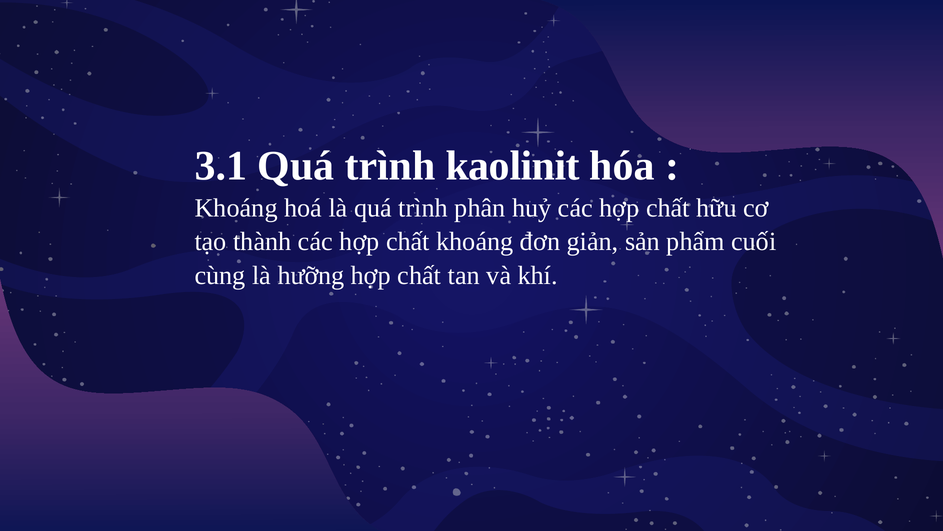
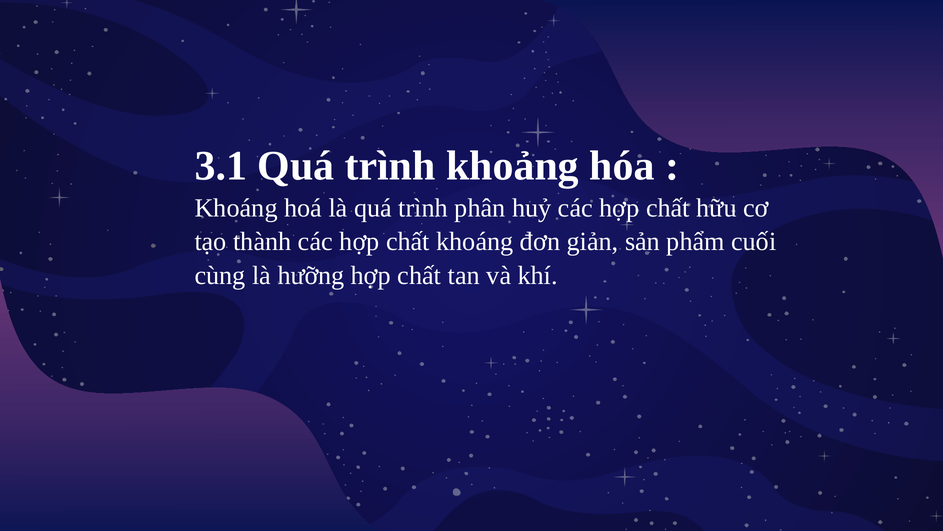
kaolinit: kaolinit -> khoảng
